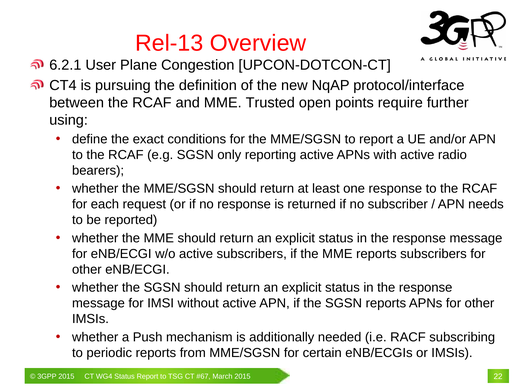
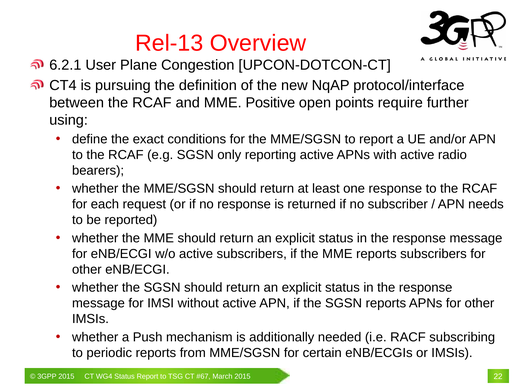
Trusted: Trusted -> Positive
